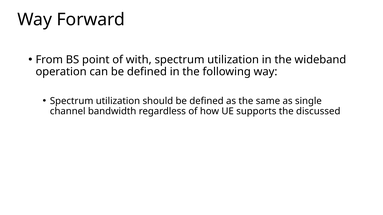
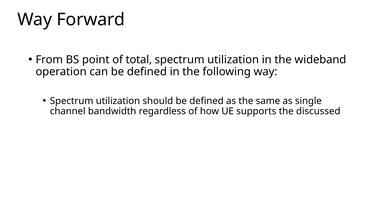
with: with -> total
